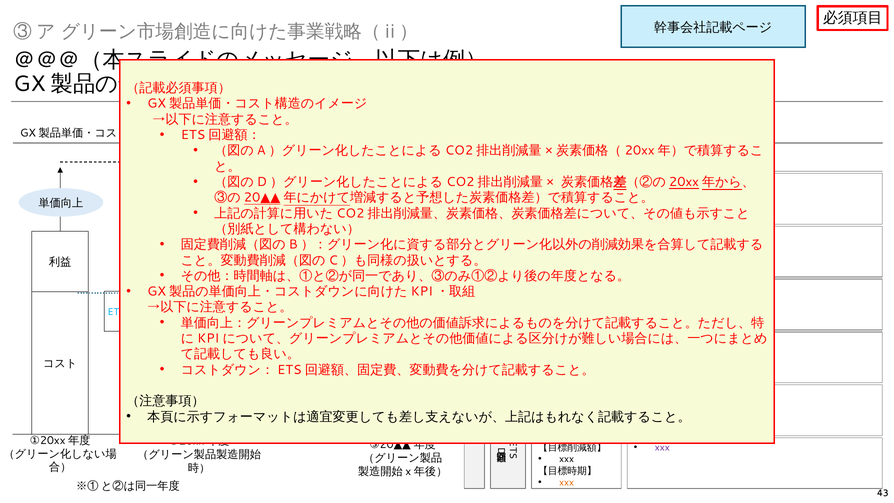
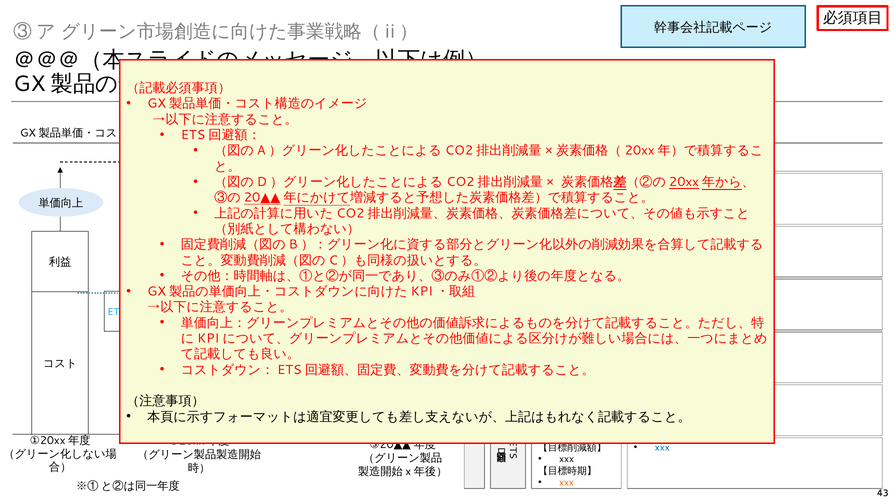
xxx at (662, 447) colour: purple -> blue
